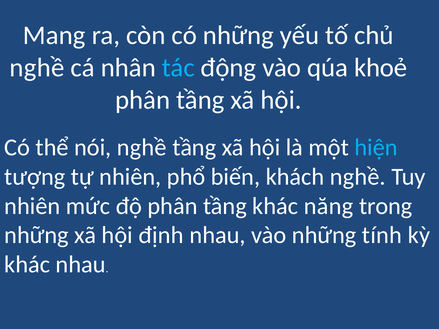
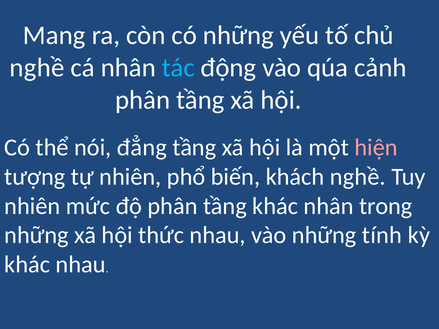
khoẻ: khoẻ -> cảnh
nói nghề: nghề -> đẳng
hiện colour: light blue -> pink
khác năng: năng -> nhân
định: định -> thức
